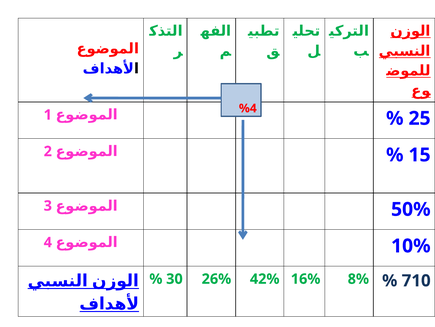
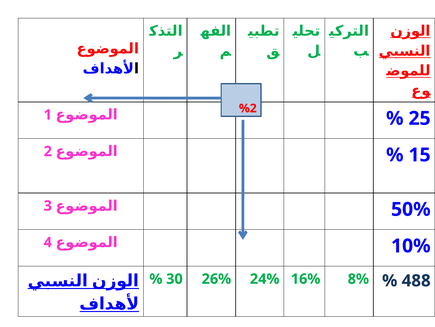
%4: %4 -> %2
42%: 42% -> 24%
710: 710 -> 488
